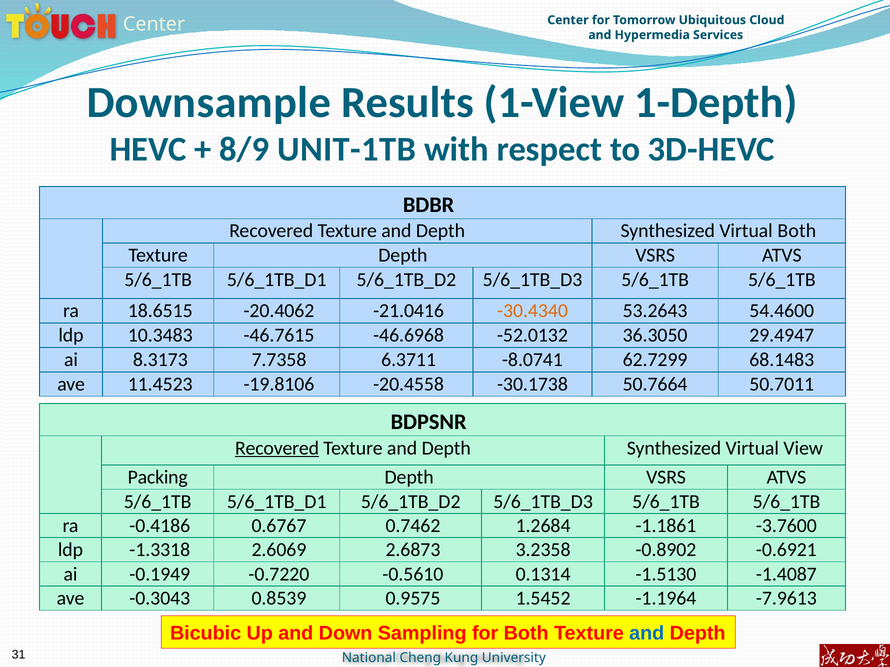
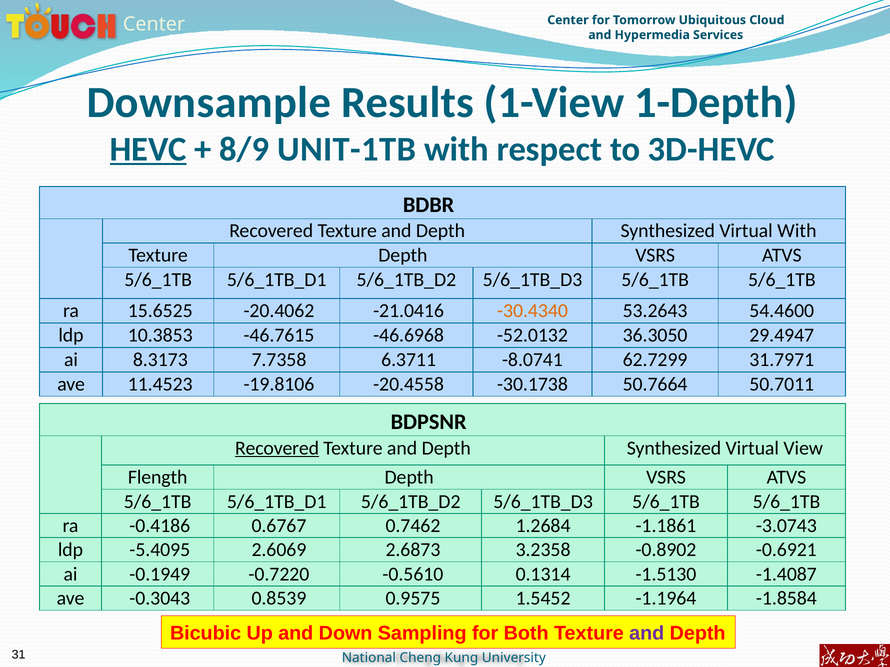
HEVC underline: none -> present
Virtual Both: Both -> With
18.6515: 18.6515 -> 15.6525
10.3483: 10.3483 -> 10.3853
68.1483: 68.1483 -> 31.7971
Packing: Packing -> Flength
-3.7600: -3.7600 -> -3.0743
-1.3318: -1.3318 -> -5.4095
-7.9613: -7.9613 -> -1.8584
and at (647, 634) colour: blue -> purple
